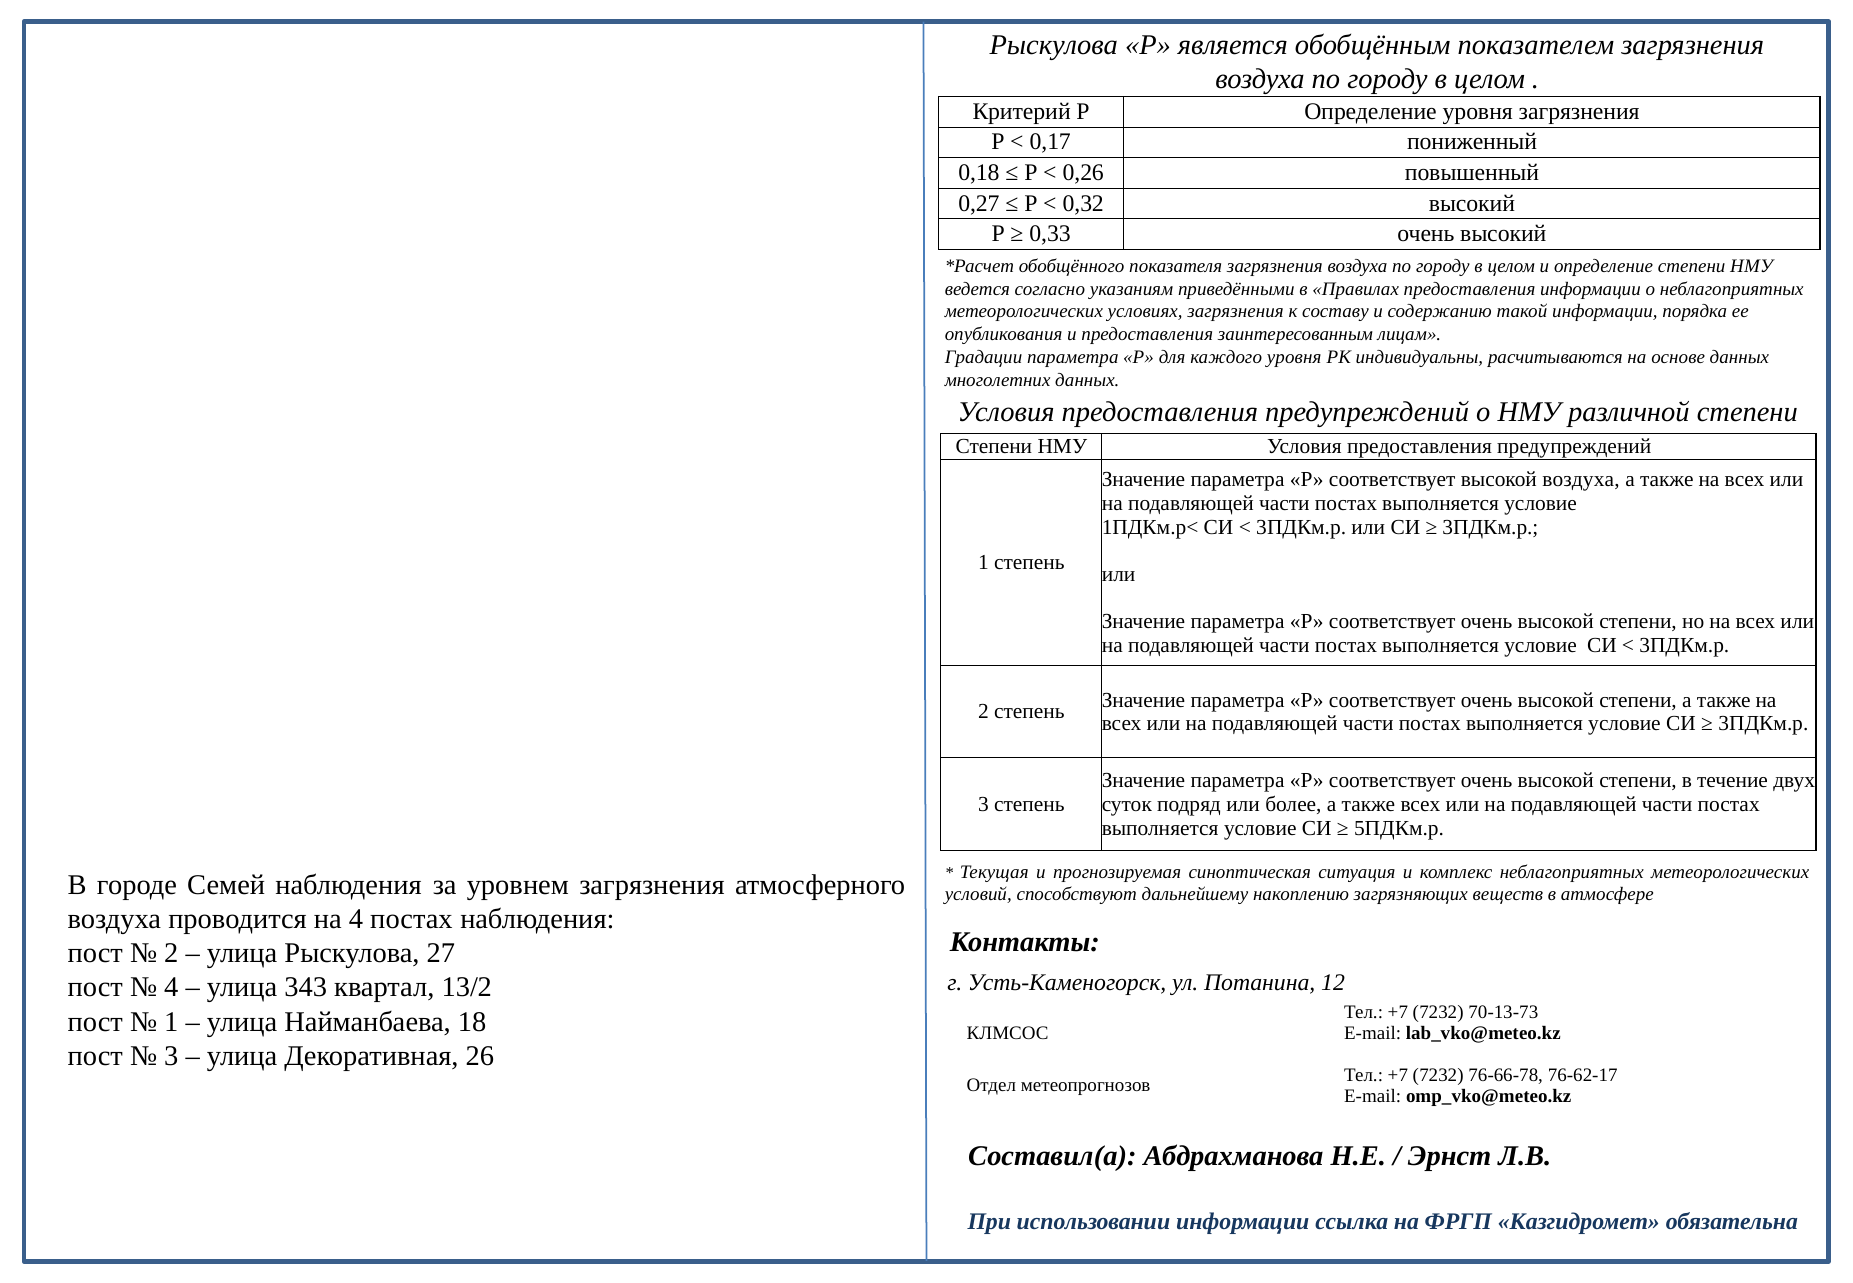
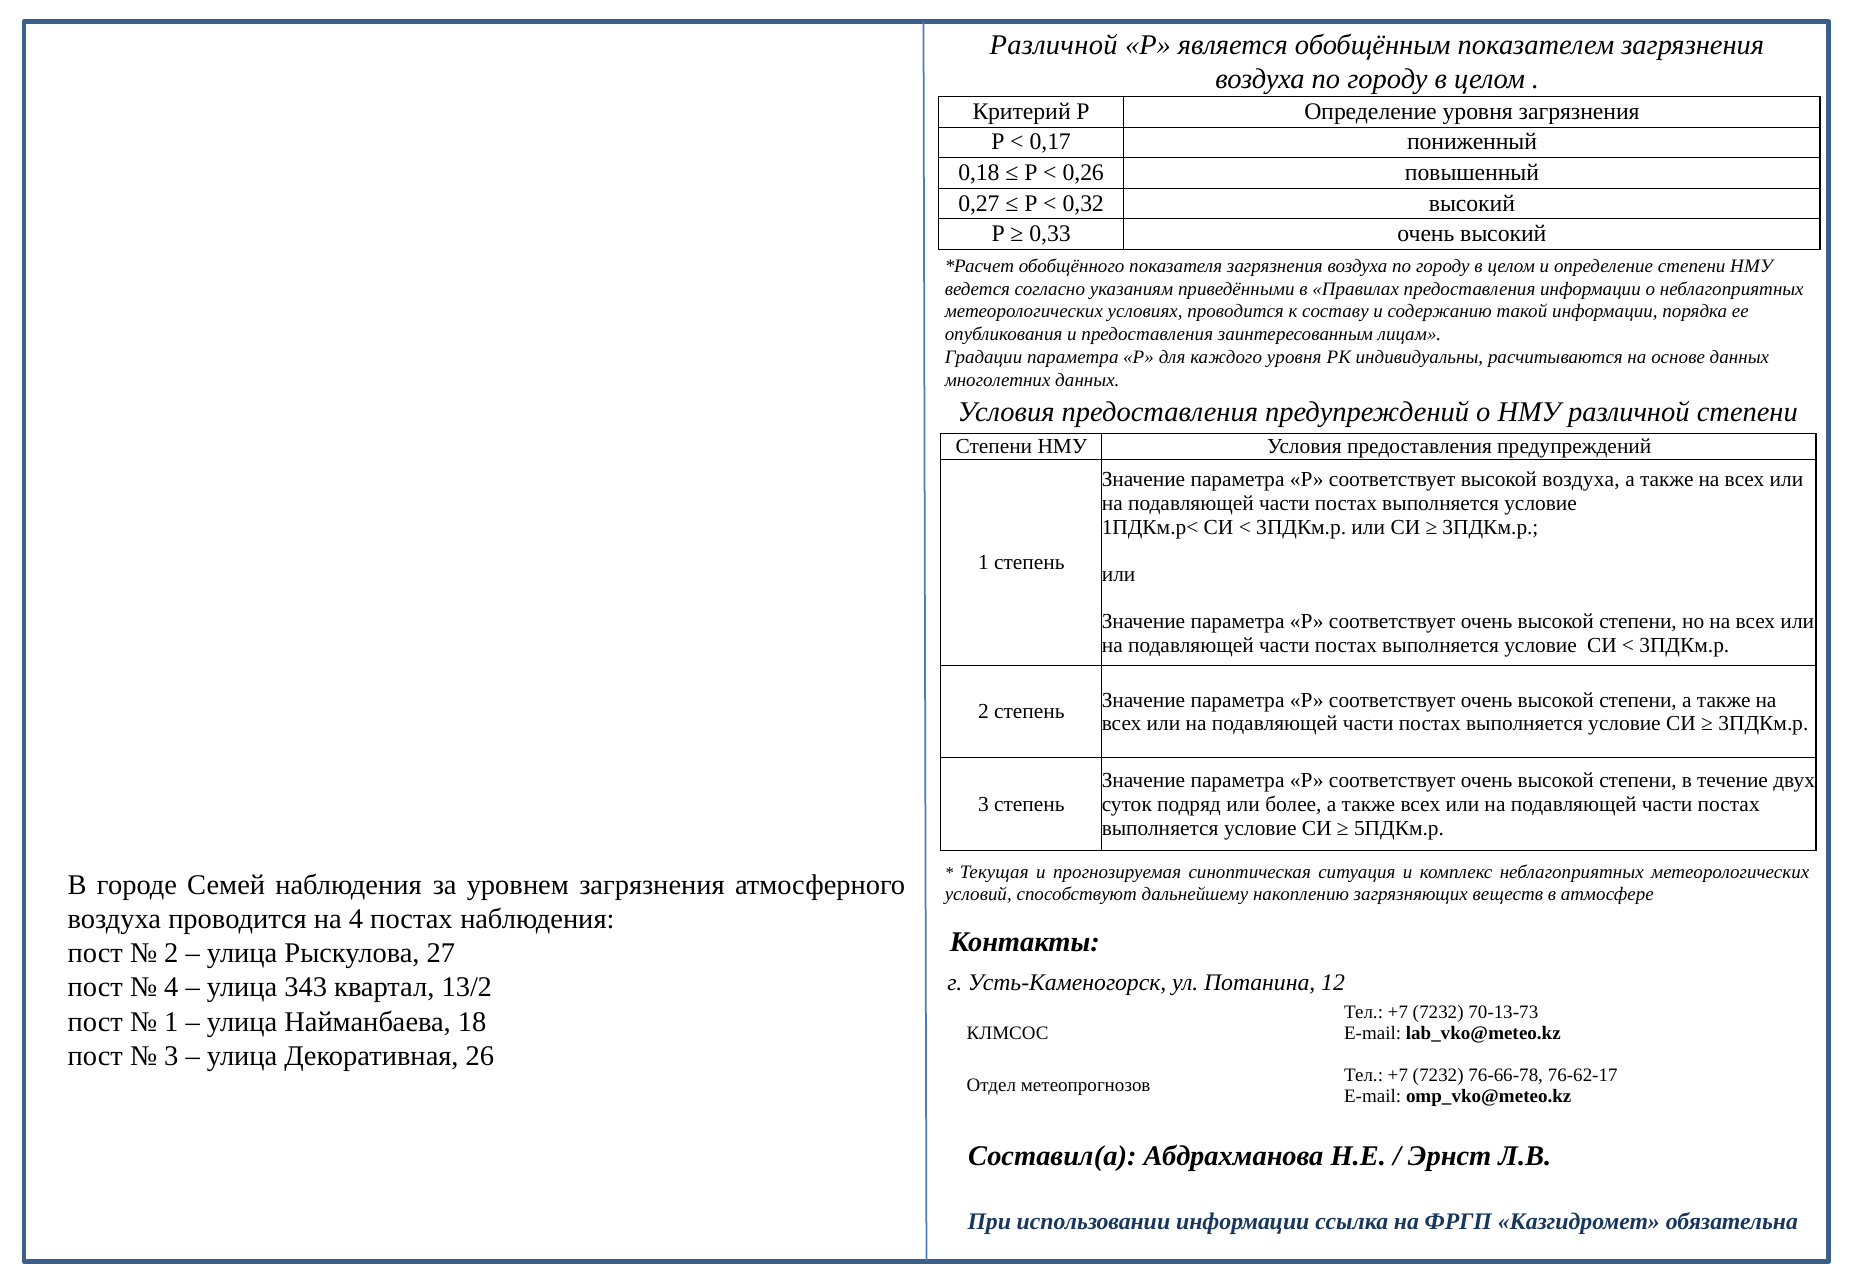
Рыскулова at (1054, 45): Рыскулова -> Различной
условиях загрязнения: загрязнения -> проводится
